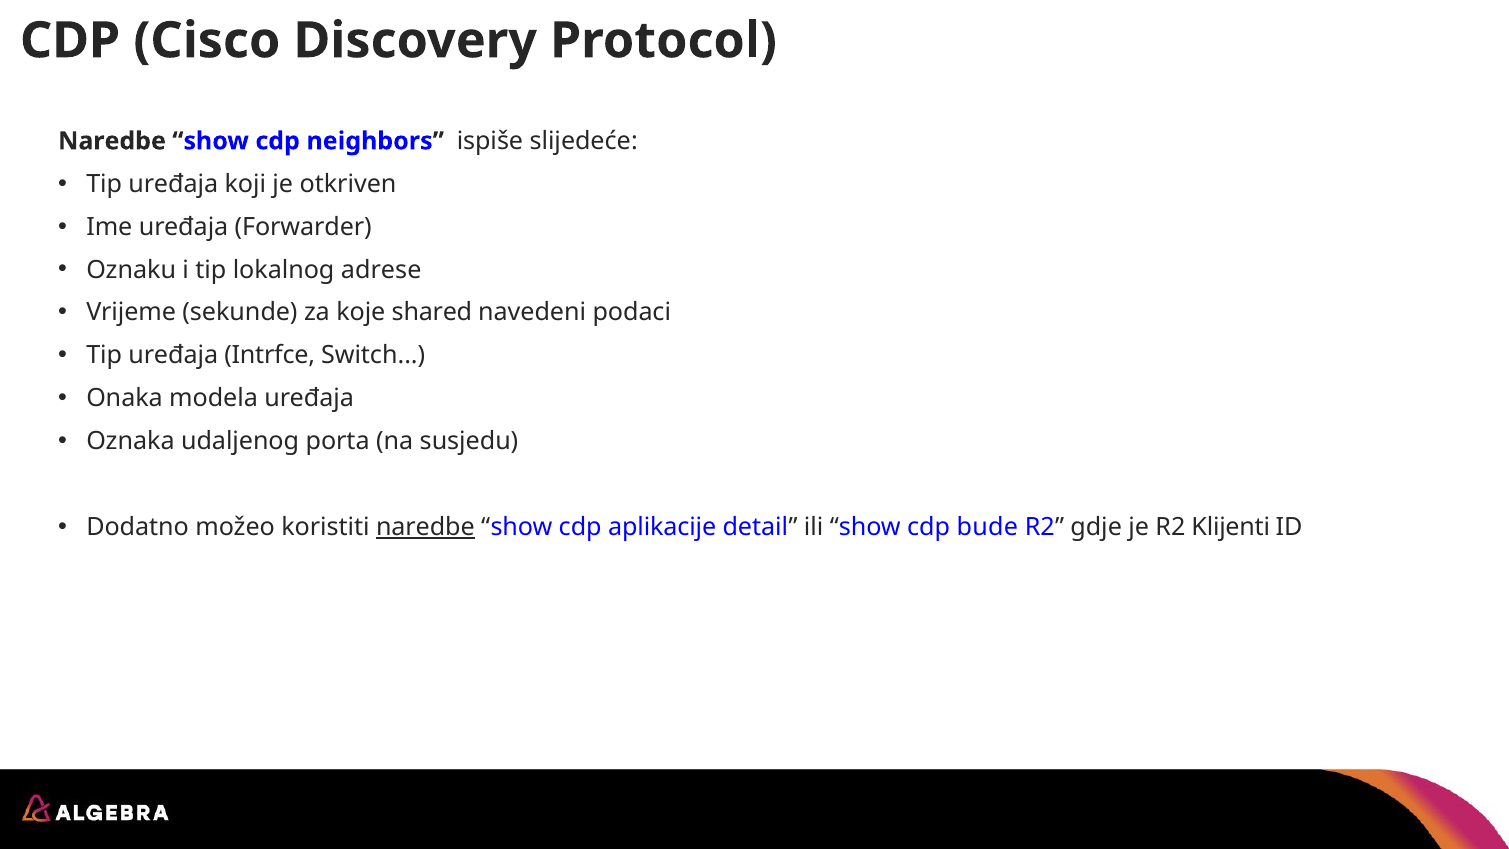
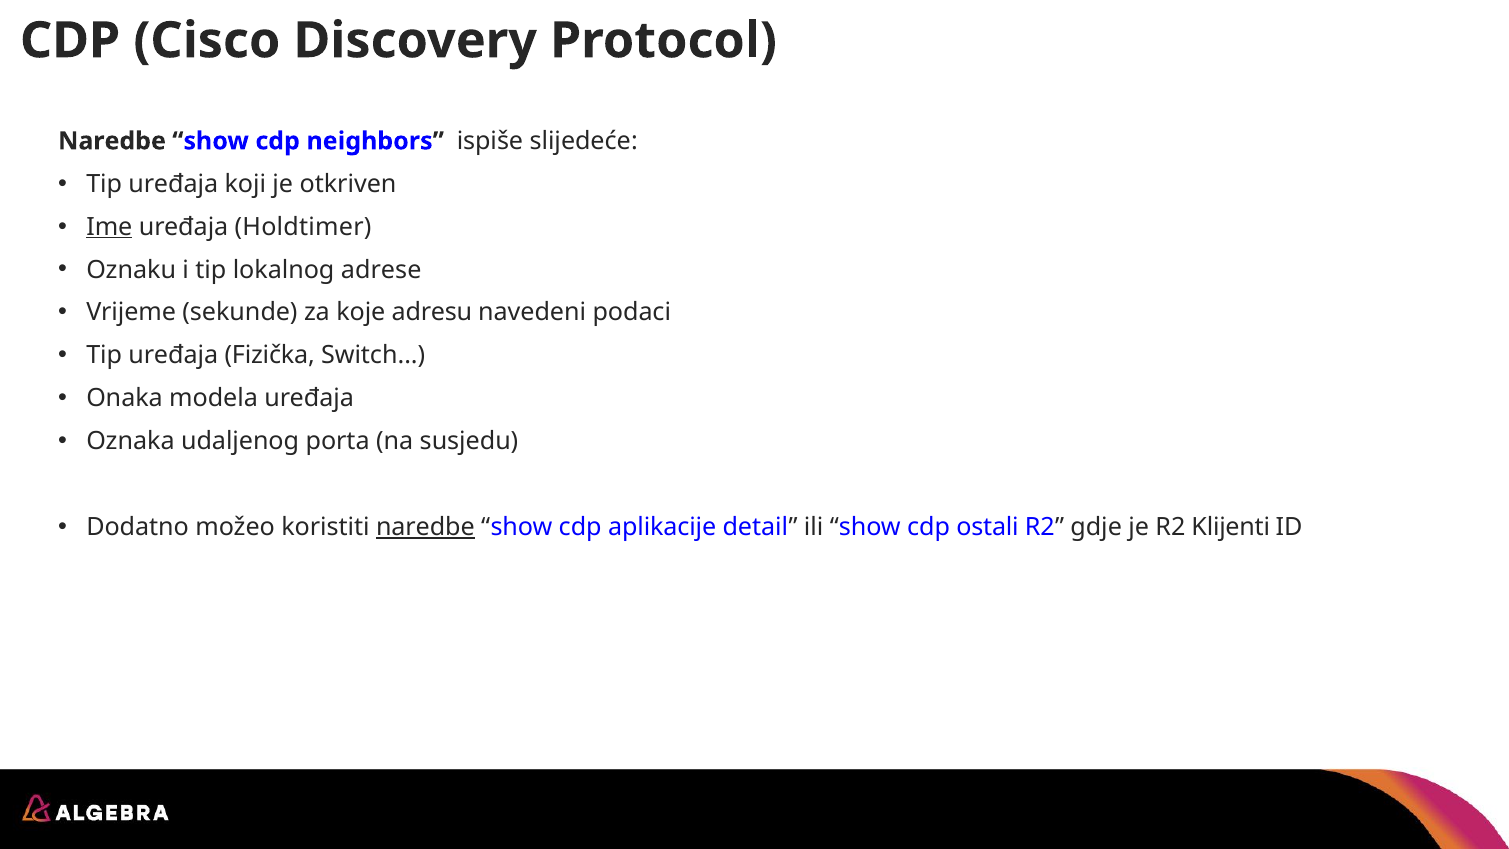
Ime underline: none -> present
Forwarder: Forwarder -> Holdtimer
shared: shared -> adresu
Intrfce: Intrfce -> Fizička
bude: bude -> ostali
